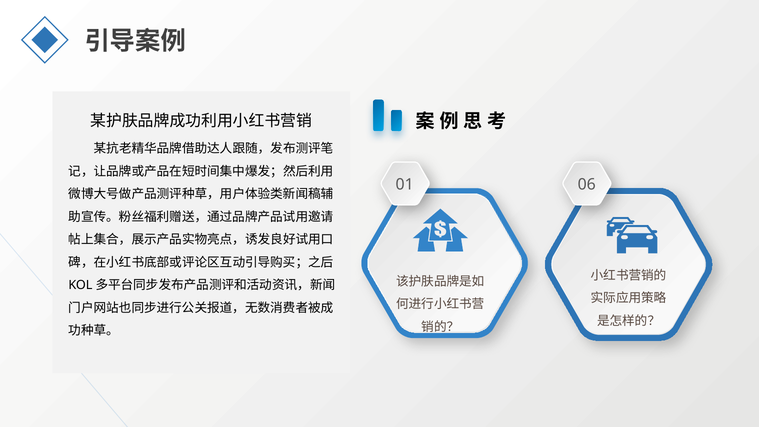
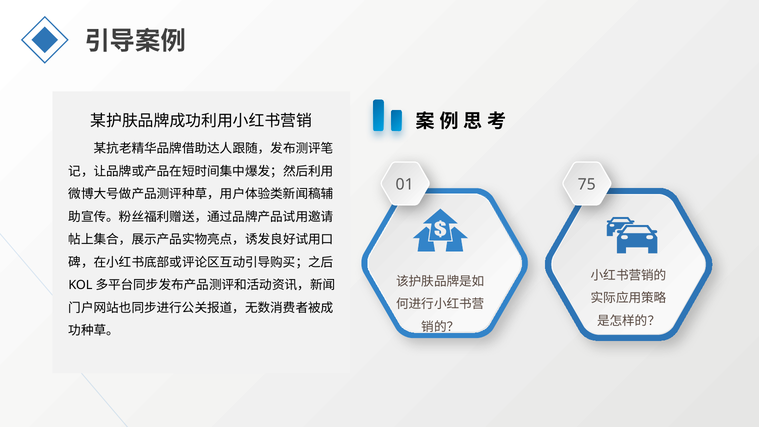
06: 06 -> 75
